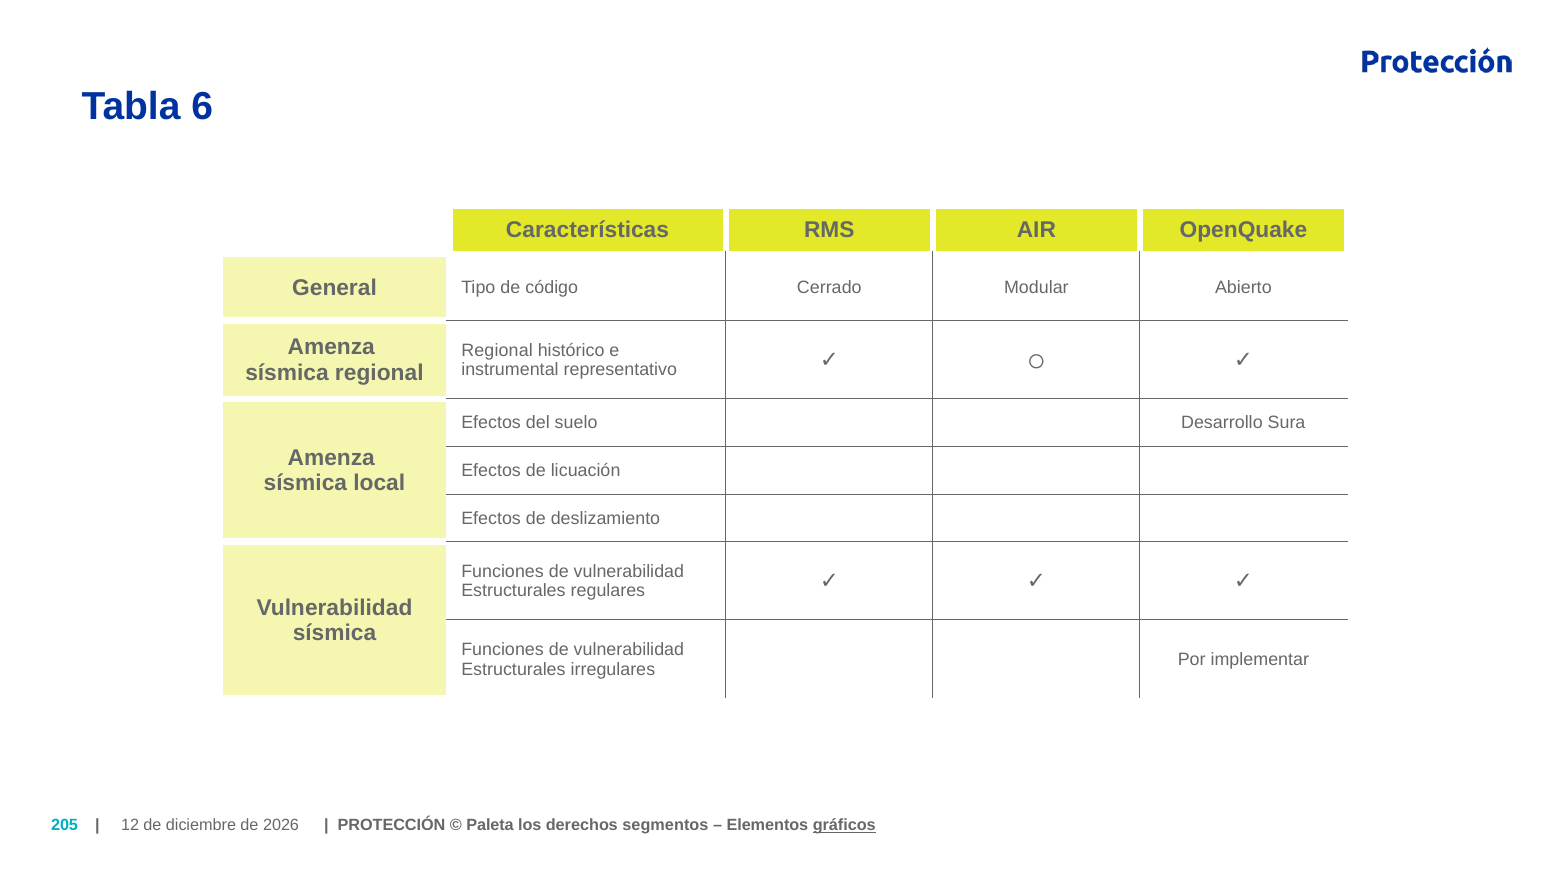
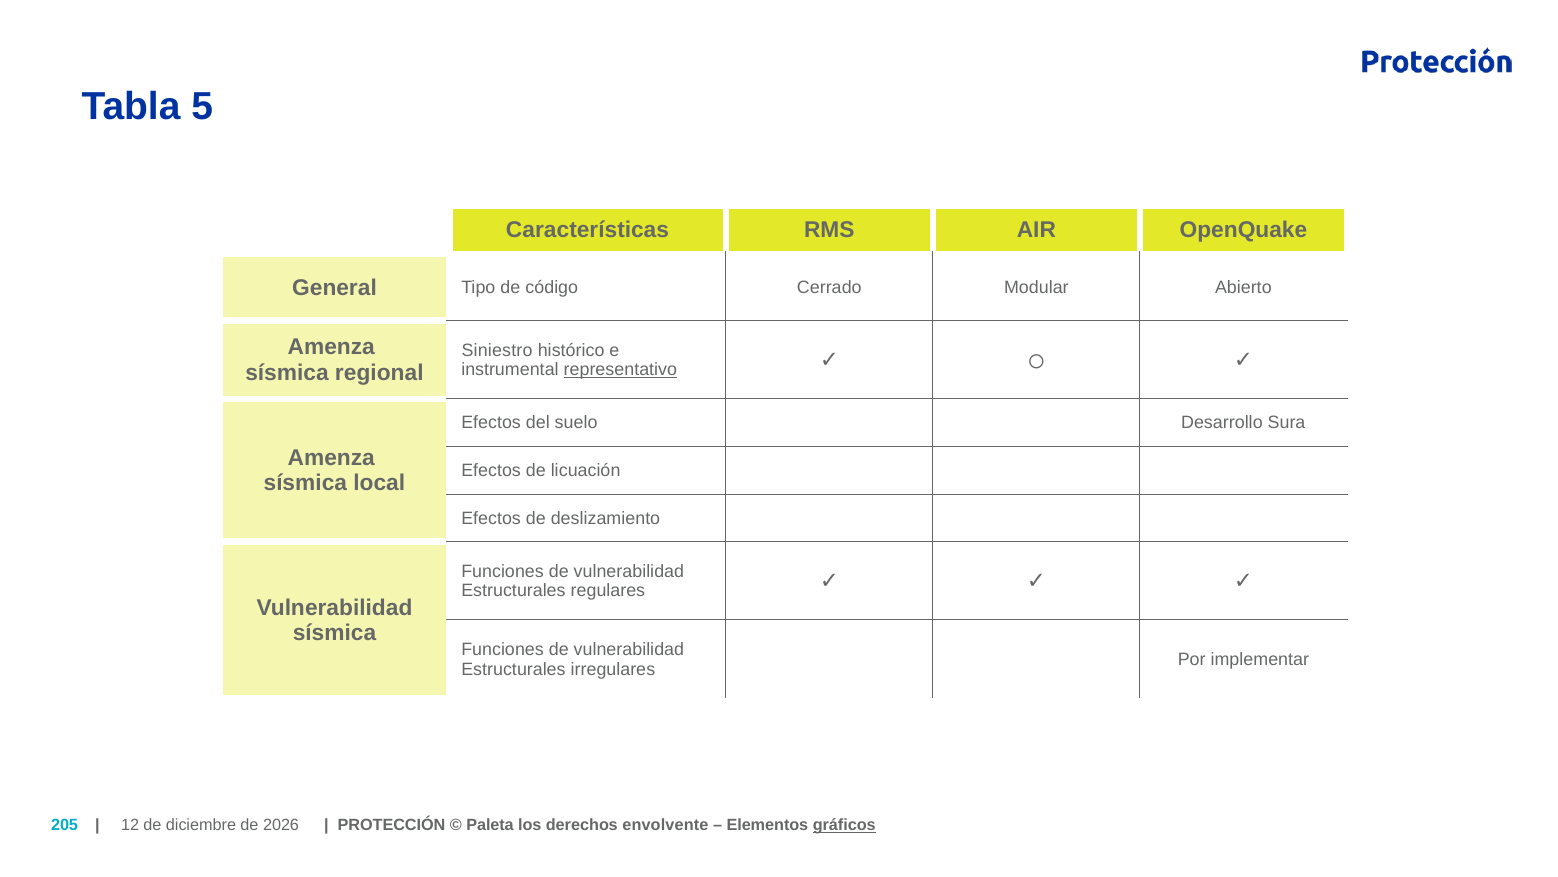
6: 6 -> 5
Regional at (497, 350): Regional -> Siniestro
representativo underline: none -> present
segmentos: segmentos -> envolvente
